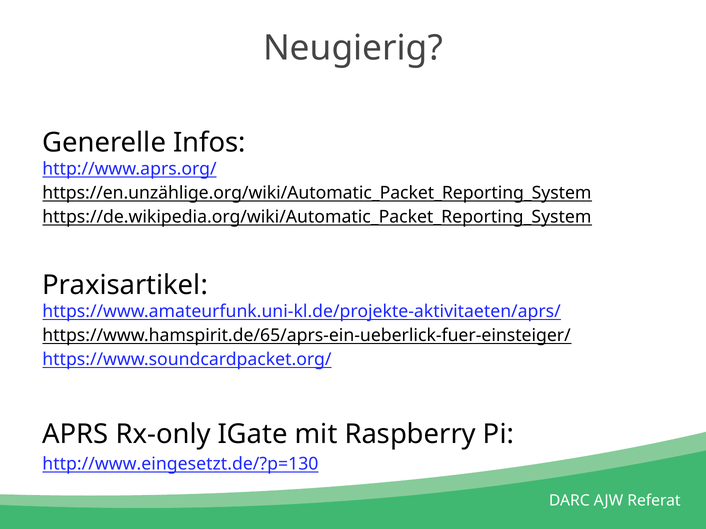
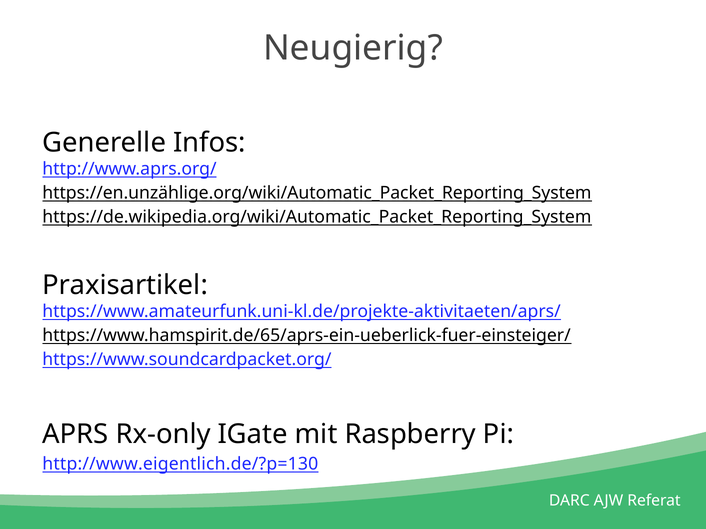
http://www.eingesetzt.de/?p=130: http://www.eingesetzt.de/?p=130 -> http://www.eigentlich.de/?p=130
